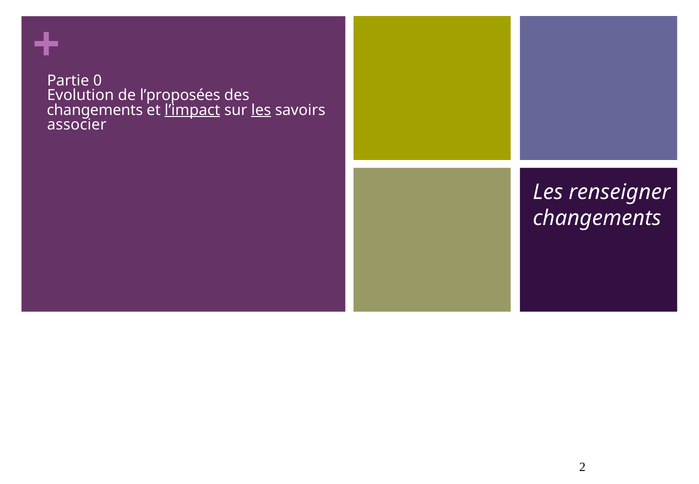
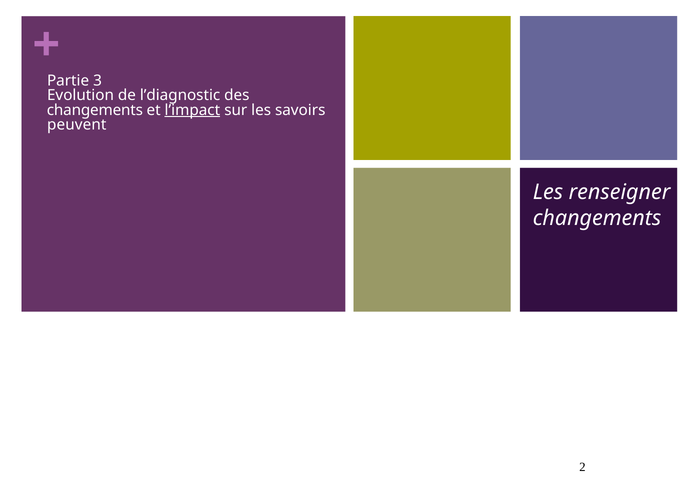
0: 0 -> 3
l’proposées: l’proposées -> l’diagnostic
les at (261, 110) underline: present -> none
associer: associer -> peuvent
